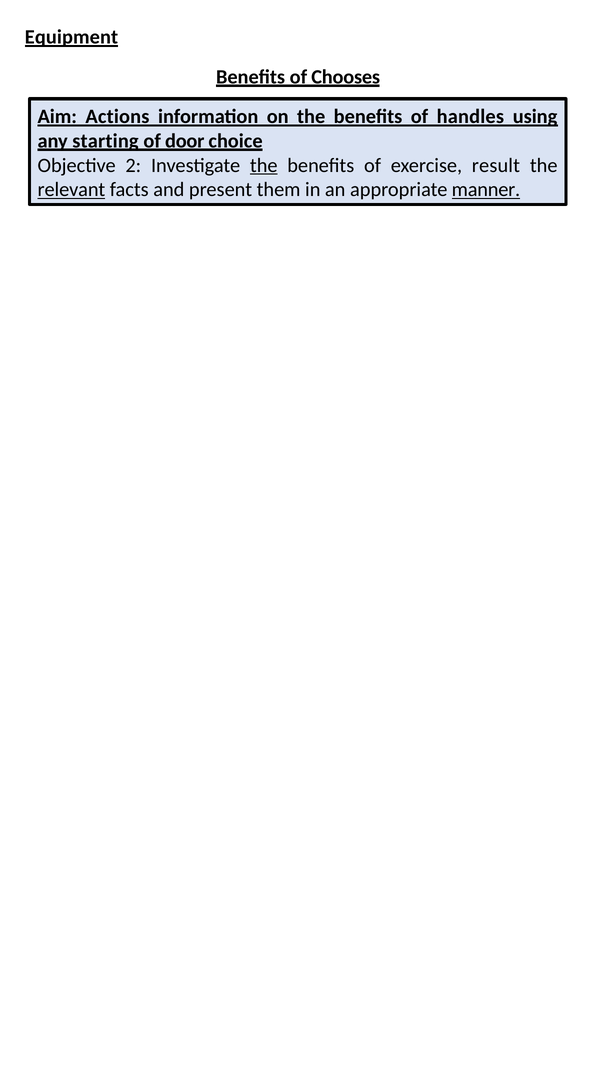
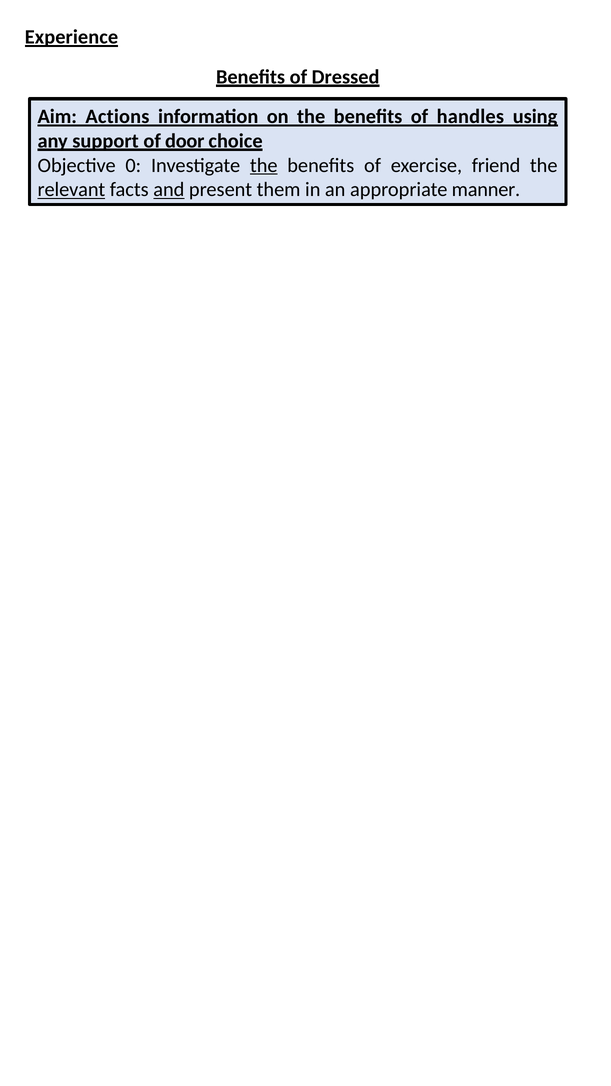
Equipment: Equipment -> Experience
Chooses: Chooses -> Dressed
starting: starting -> support
2: 2 -> 0
result: result -> friend
and underline: none -> present
manner underline: present -> none
